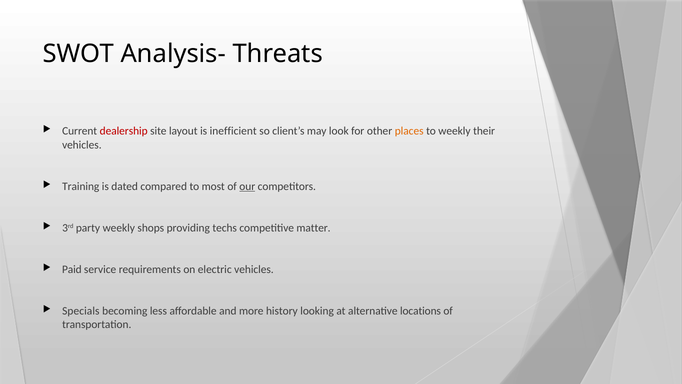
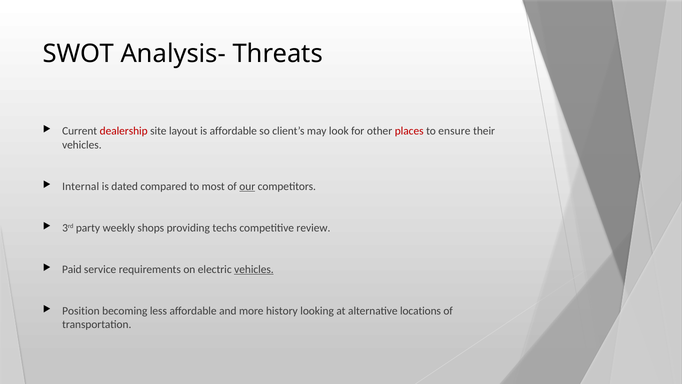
is inefficient: inefficient -> affordable
places colour: orange -> red
to weekly: weekly -> ensure
Training: Training -> Internal
matter: matter -> review
vehicles at (254, 269) underline: none -> present
Specials: Specials -> Position
